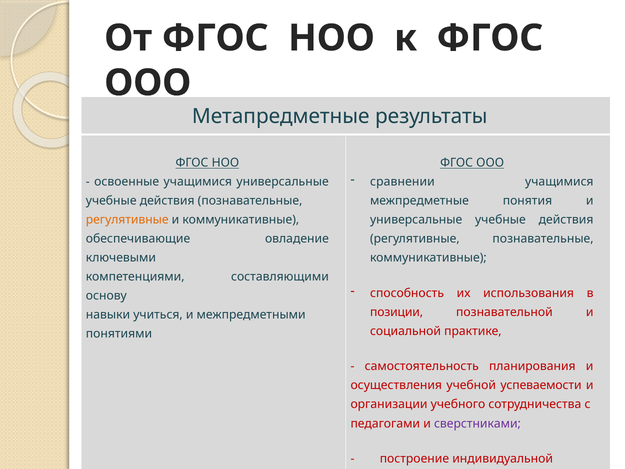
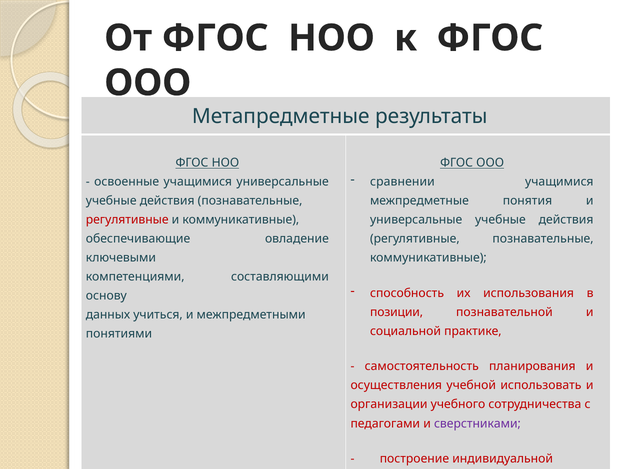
регулятивные at (127, 220) colour: orange -> red
навыки: навыки -> данных
успеваемости: успеваемости -> использовать
